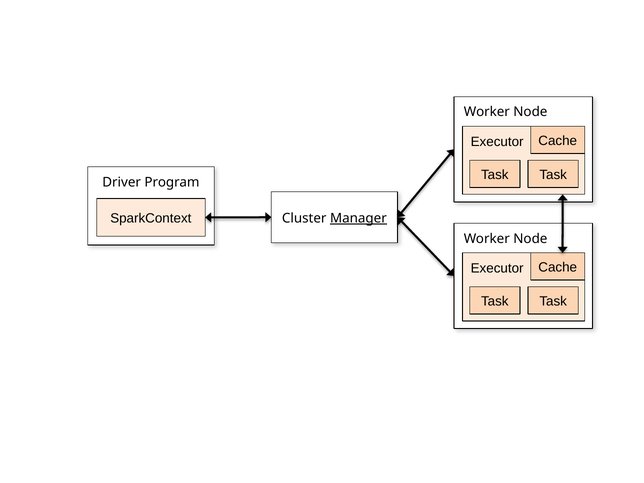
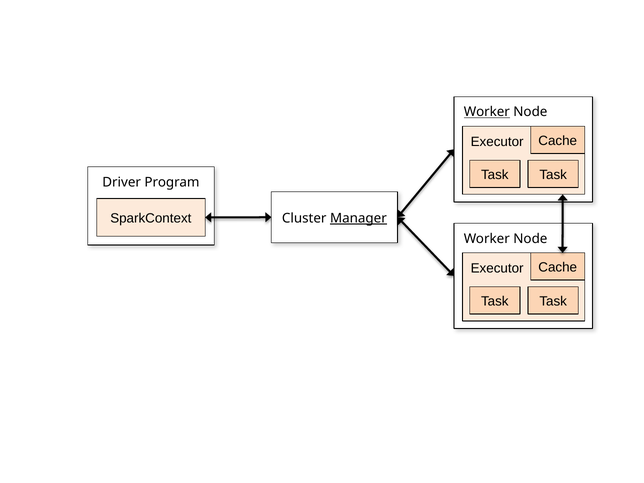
Worker at (487, 112) underline: none -> present
